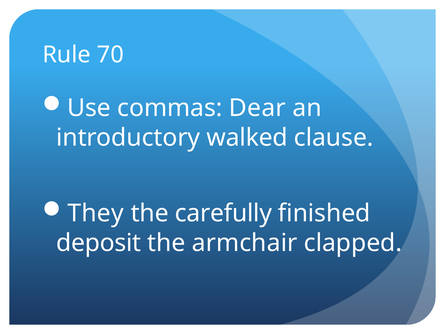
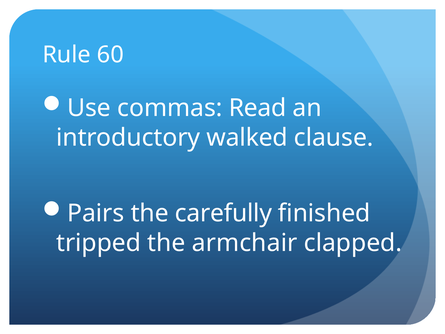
70: 70 -> 60
Dear: Dear -> Read
They: They -> Pairs
deposit: deposit -> tripped
